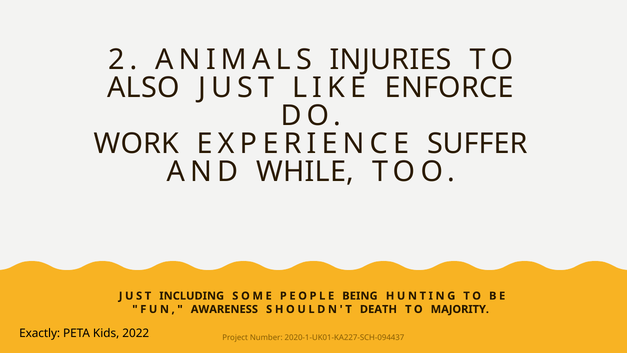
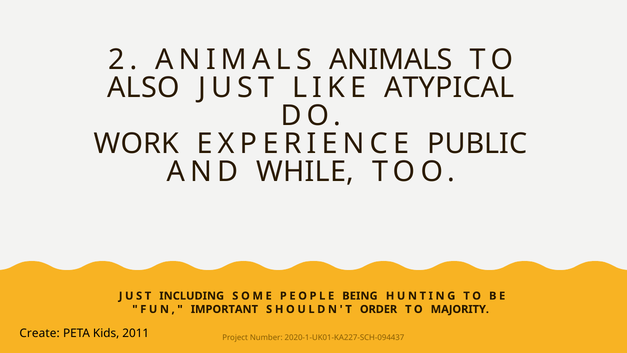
ANIMALS INJURIES: INJURIES -> ANIMALS
ENFORCE: ENFORCE -> ATYPICAL
SUFFER: SUFFER -> PUBLIC
AWARENESS: AWARENESS -> IMPORTANT
DEATH: DEATH -> ORDER
Exactly: Exactly -> Create
2022: 2022 -> 2011
